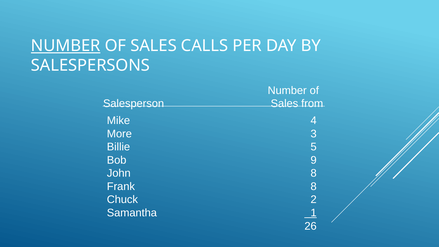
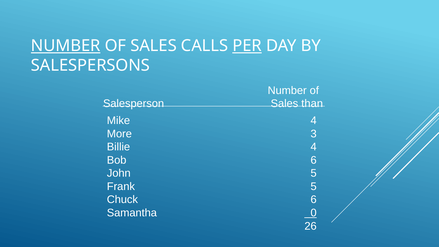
PER underline: none -> present
from: from -> than
Billie 5: 5 -> 4
Bob 9: 9 -> 6
John 8: 8 -> 5
Frank 8: 8 -> 5
Chuck 2: 2 -> 6
1: 1 -> 0
